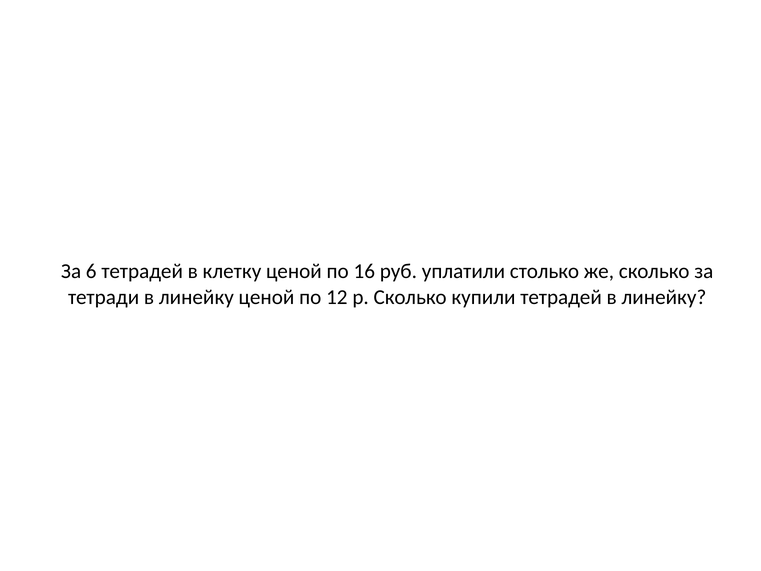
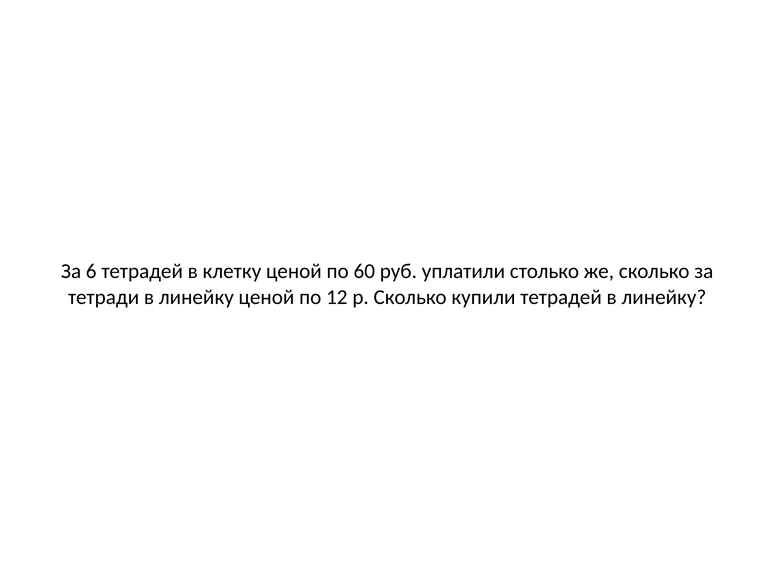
16: 16 -> 60
